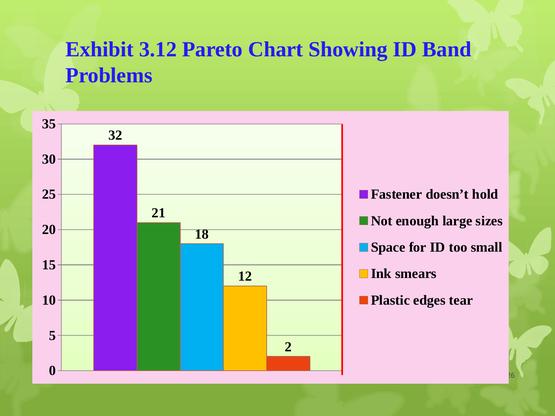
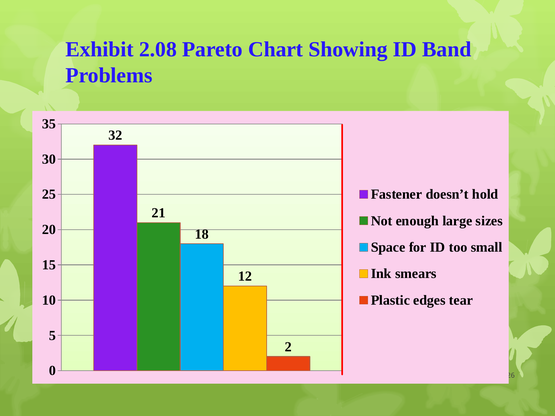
3.12: 3.12 -> 2.08
